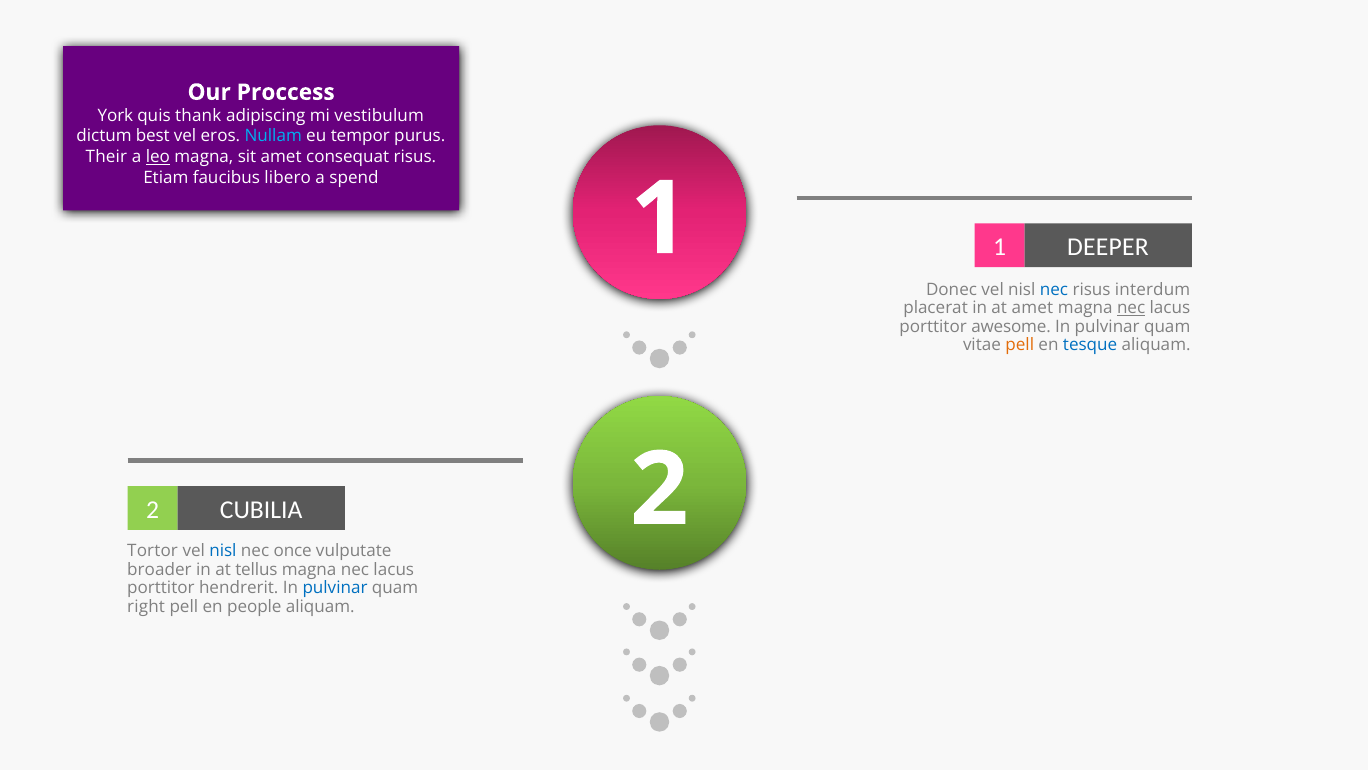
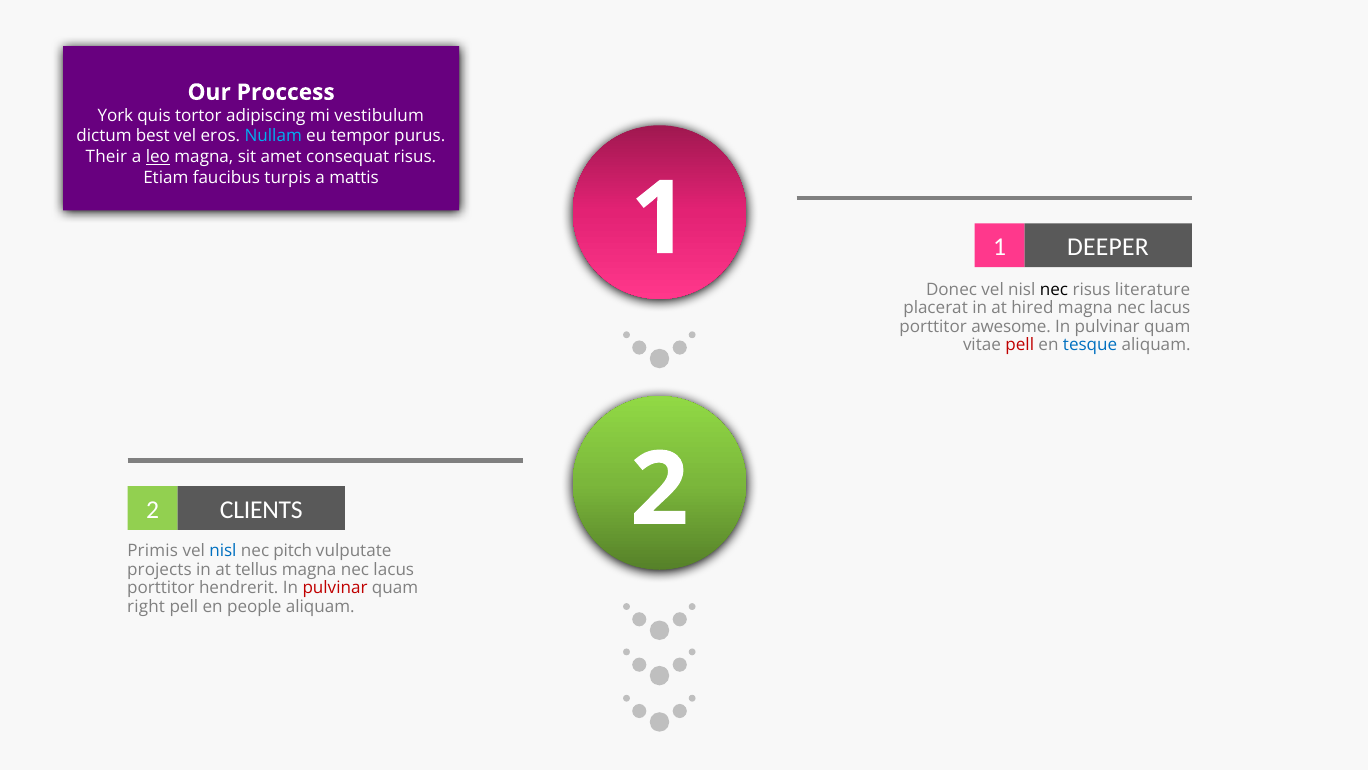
thank: thank -> tortor
libero: libero -> turpis
spend: spend -> mattis
nec at (1054, 289) colour: blue -> black
interdum: interdum -> literature
at amet: amet -> hired
nec at (1131, 308) underline: present -> none
pell at (1020, 345) colour: orange -> red
CUBILIA: CUBILIA -> CLIENTS
Tortor: Tortor -> Primis
once: once -> pitch
broader: broader -> projects
pulvinar at (335, 588) colour: blue -> red
